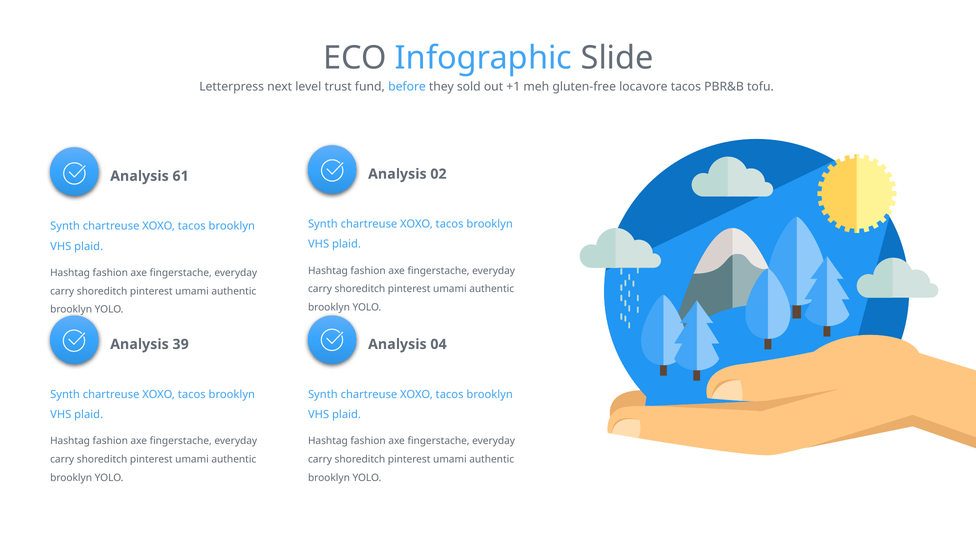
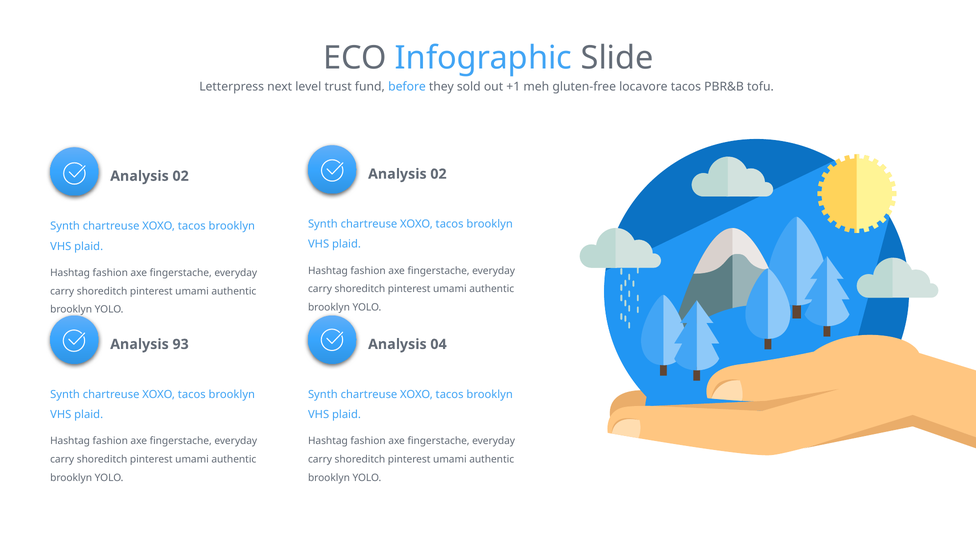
61 at (181, 176): 61 -> 02
39: 39 -> 93
